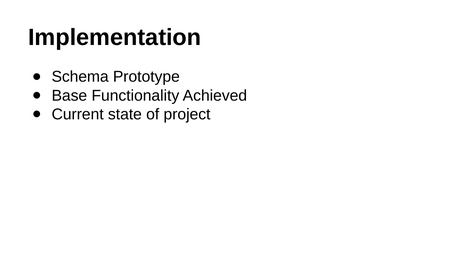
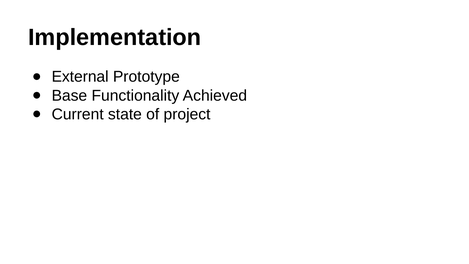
Schema: Schema -> External
